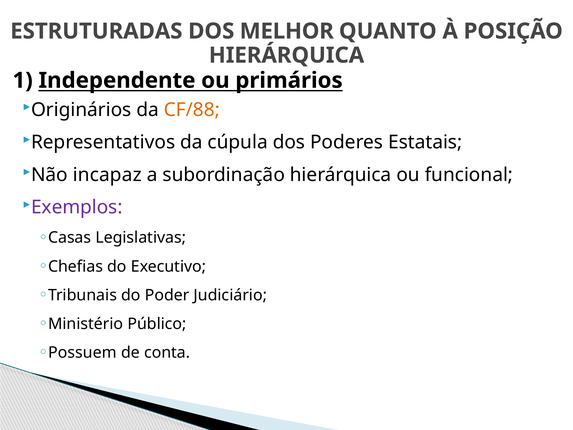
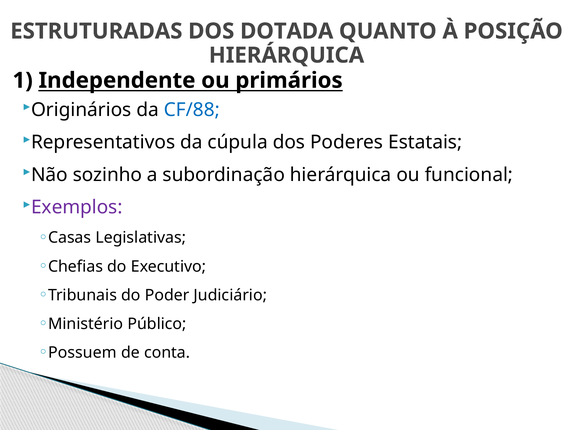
MELHOR: MELHOR -> DOTADA
CF/88 colour: orange -> blue
incapaz: incapaz -> sozinho
